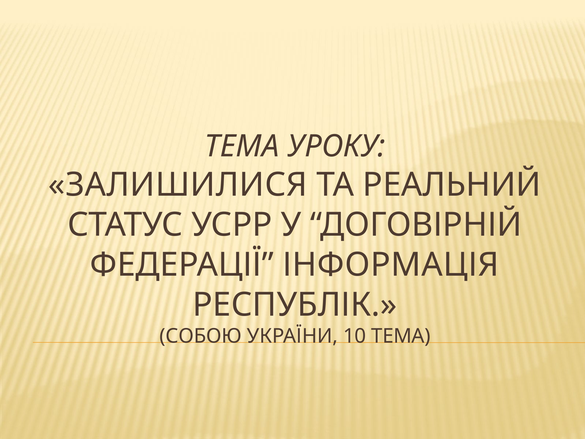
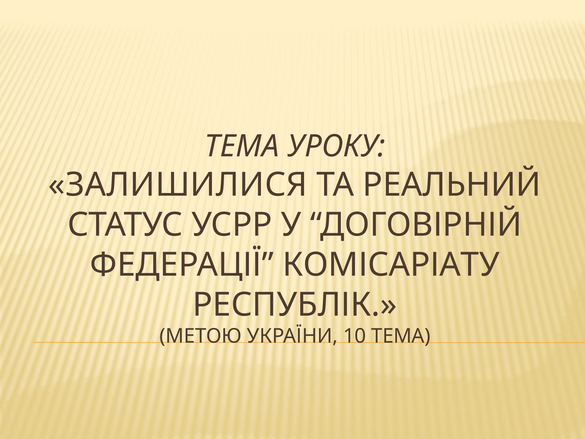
ІНФОРМАЦІЯ: ІНФОРМАЦІЯ -> КОМІСАРІАТУ
СОБОЮ: СОБОЮ -> МЕТОЮ
